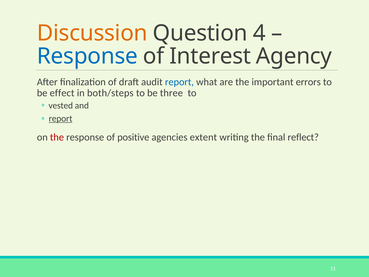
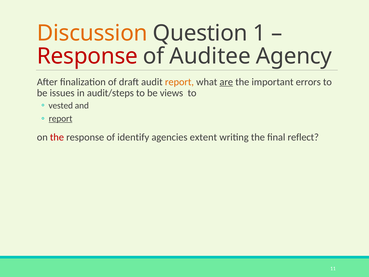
4: 4 -> 1
Response at (87, 56) colour: blue -> red
Interest: Interest -> Auditee
report at (179, 82) colour: blue -> orange
are underline: none -> present
effect: effect -> issues
both/steps: both/steps -> audit/steps
three: three -> views
positive: positive -> identify
